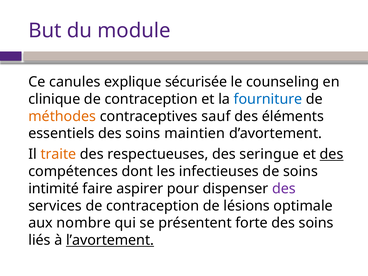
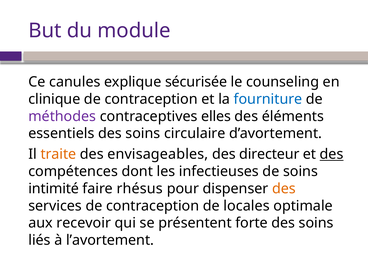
méthodes colour: orange -> purple
sauf: sauf -> elles
maintien: maintien -> circulaire
respectueuses: respectueuses -> envisageables
seringue: seringue -> directeur
aspirer: aspirer -> rhésus
des at (284, 189) colour: purple -> orange
lésions: lésions -> locales
nombre: nombre -> recevoir
l’avortement underline: present -> none
